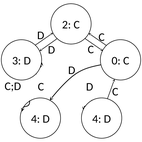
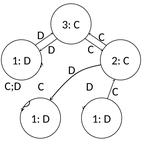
2: 2 -> 3
0: 0 -> 2
3 at (17, 61): 3 -> 1
4 at (97, 119): 4 -> 1
4 at (36, 119): 4 -> 1
